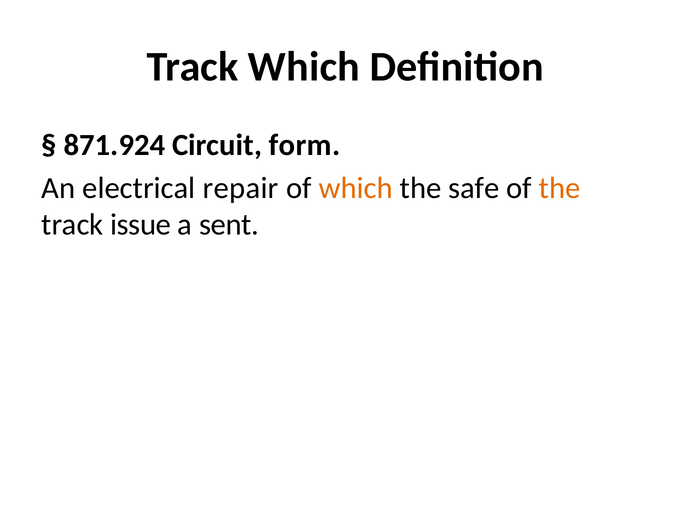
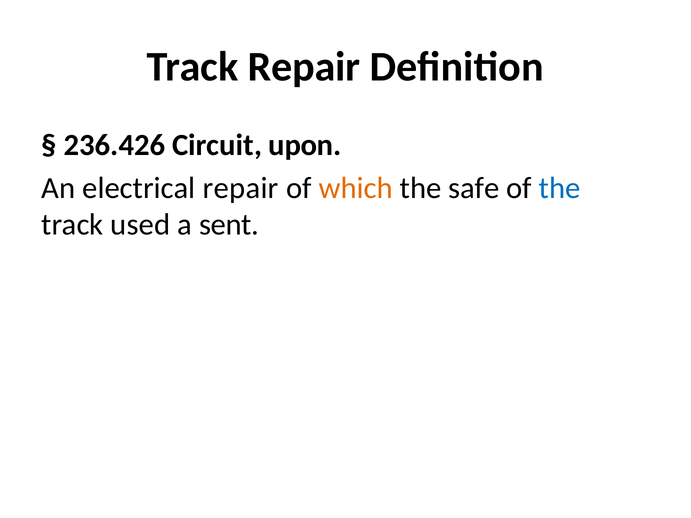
Track Which: Which -> Repair
871.924: 871.924 -> 236.426
form: form -> upon
the at (560, 188) colour: orange -> blue
issue: issue -> used
